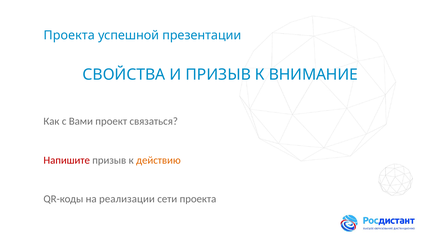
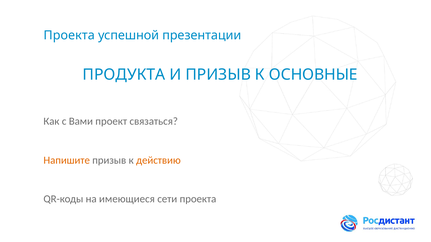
СВОЙСТВА: СВОЙСТВА -> ПРОДУКТА
ВНИМАНИЕ: ВНИМАНИЕ -> ОСНОВНЫЕ
Напишите colour: red -> orange
реализации: реализации -> имеющиеся
